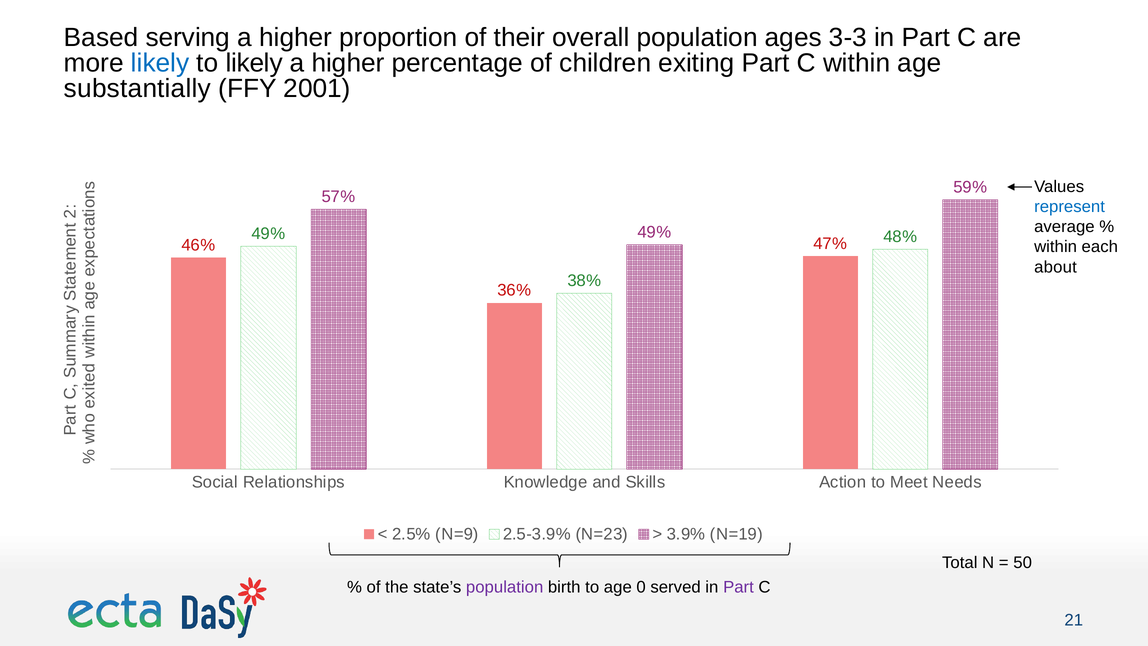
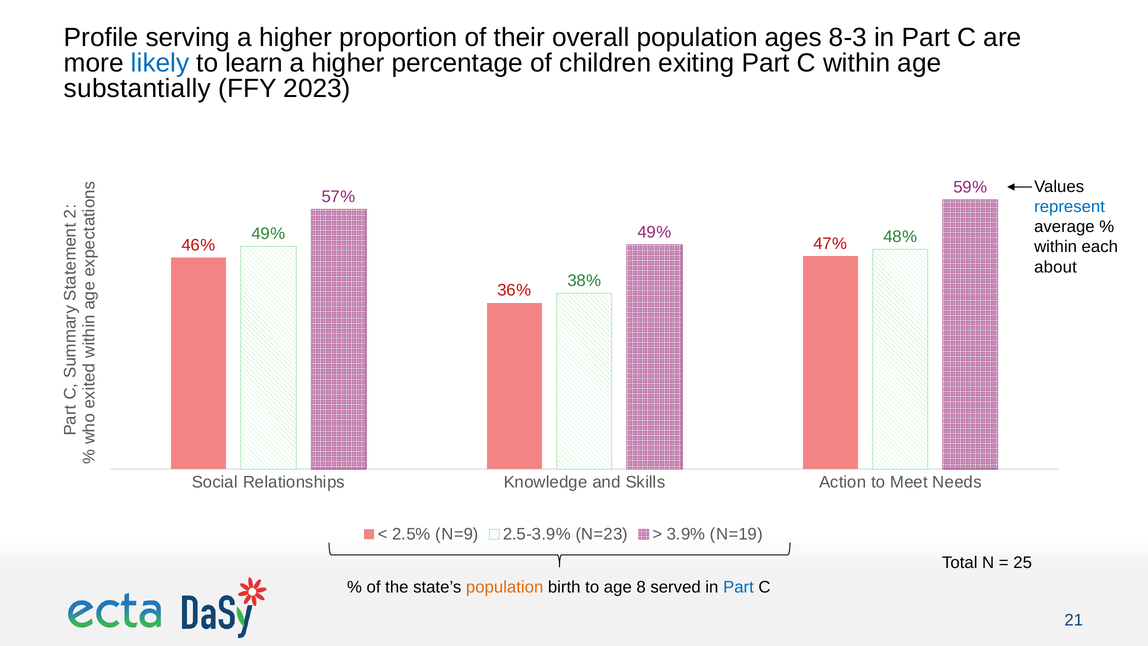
Based: Based -> Profile
3-3: 3-3 -> 8-3
to likely: likely -> learn
2001: 2001 -> 2023
50: 50 -> 25
population at (505, 587) colour: purple -> orange
0: 0 -> 8
Part at (738, 587) colour: purple -> blue
